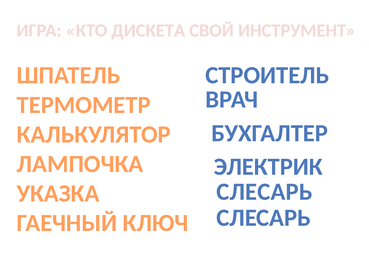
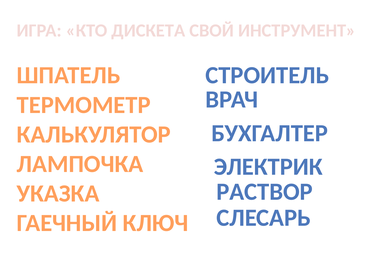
СЛЕСАРЬ at (264, 192): СЛЕСАРЬ -> РАСТВОР
